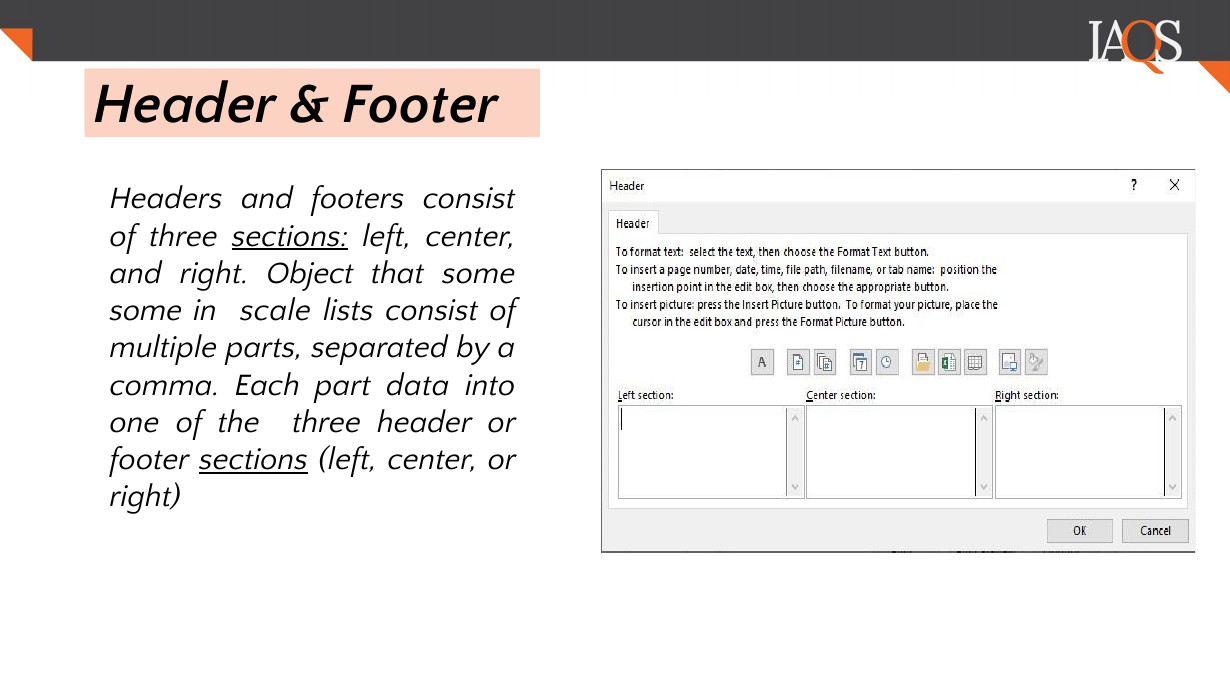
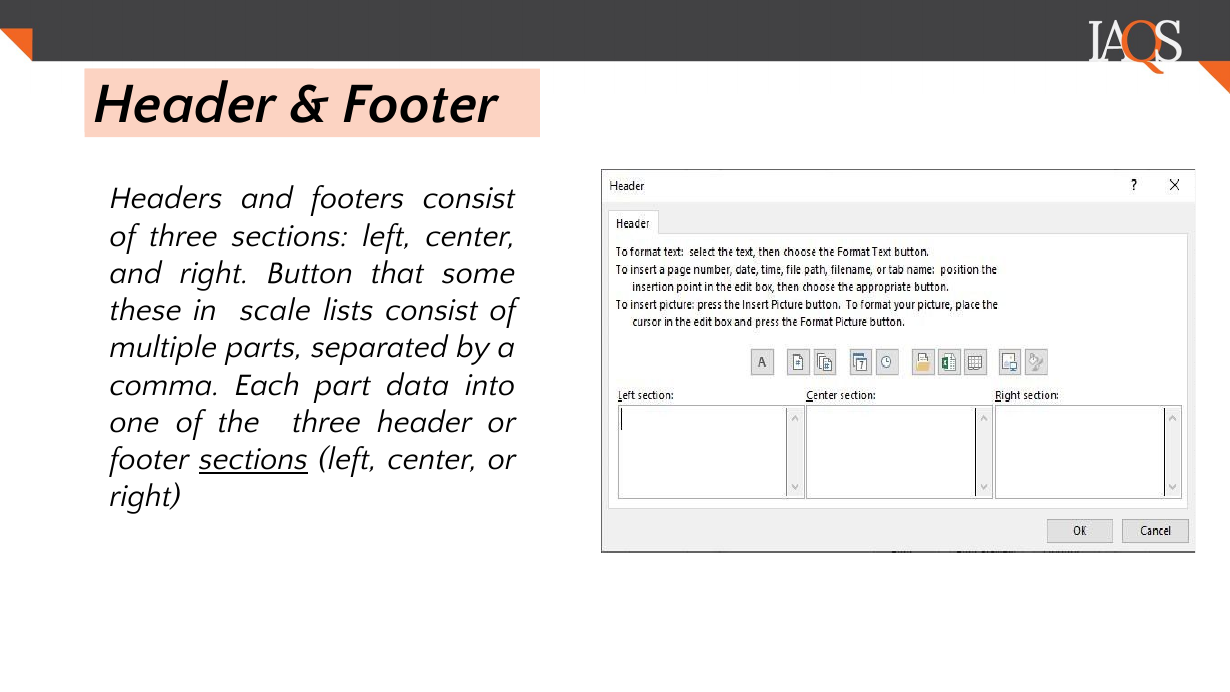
sections at (290, 236) underline: present -> none
Object: Object -> Button
some at (146, 310): some -> these
